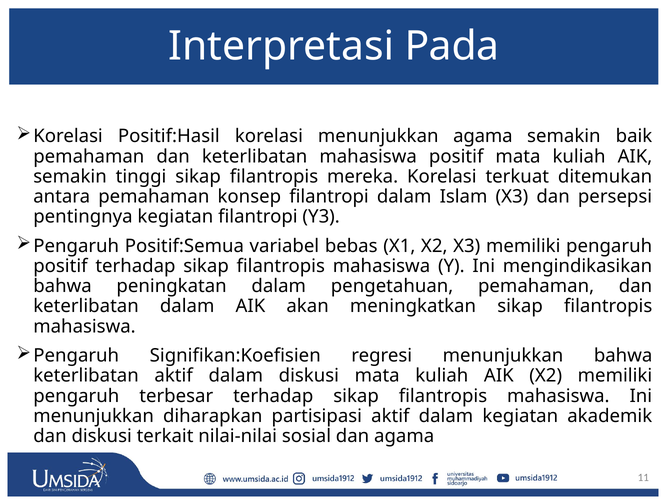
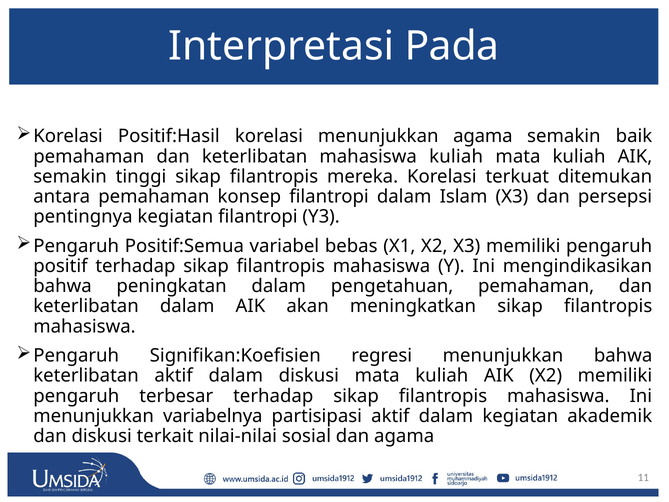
mahasiswa positif: positif -> kuliah
diharapkan: diharapkan -> variabelnya
